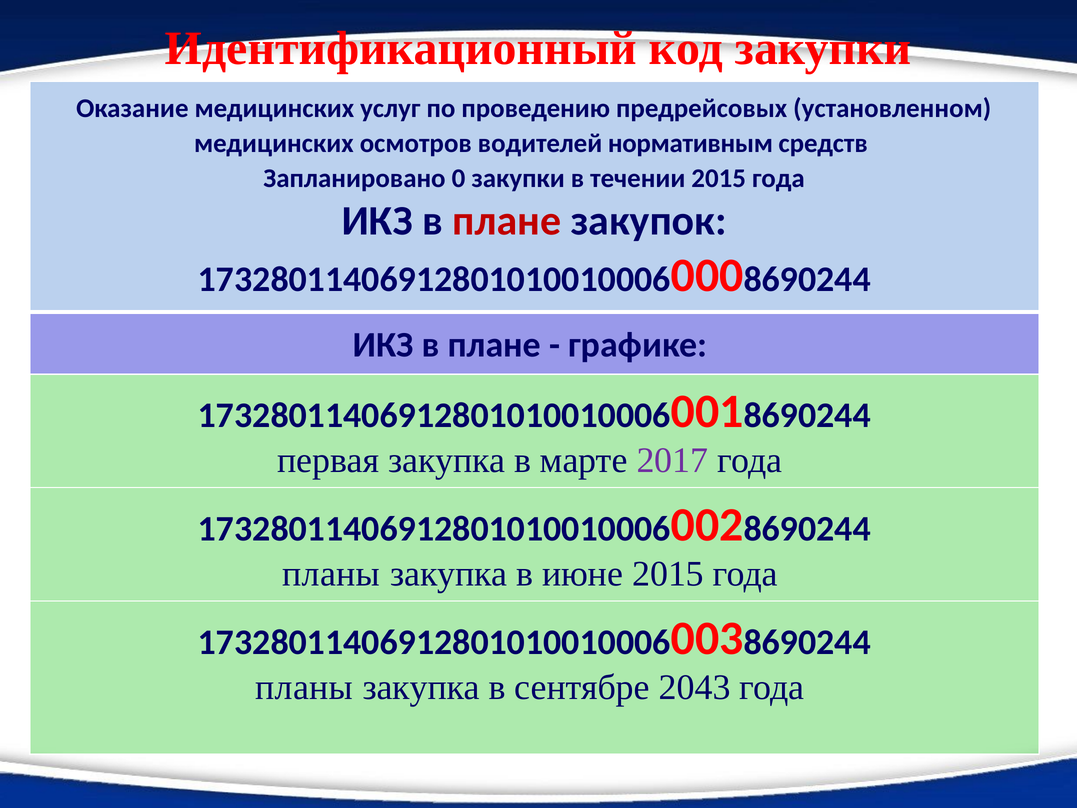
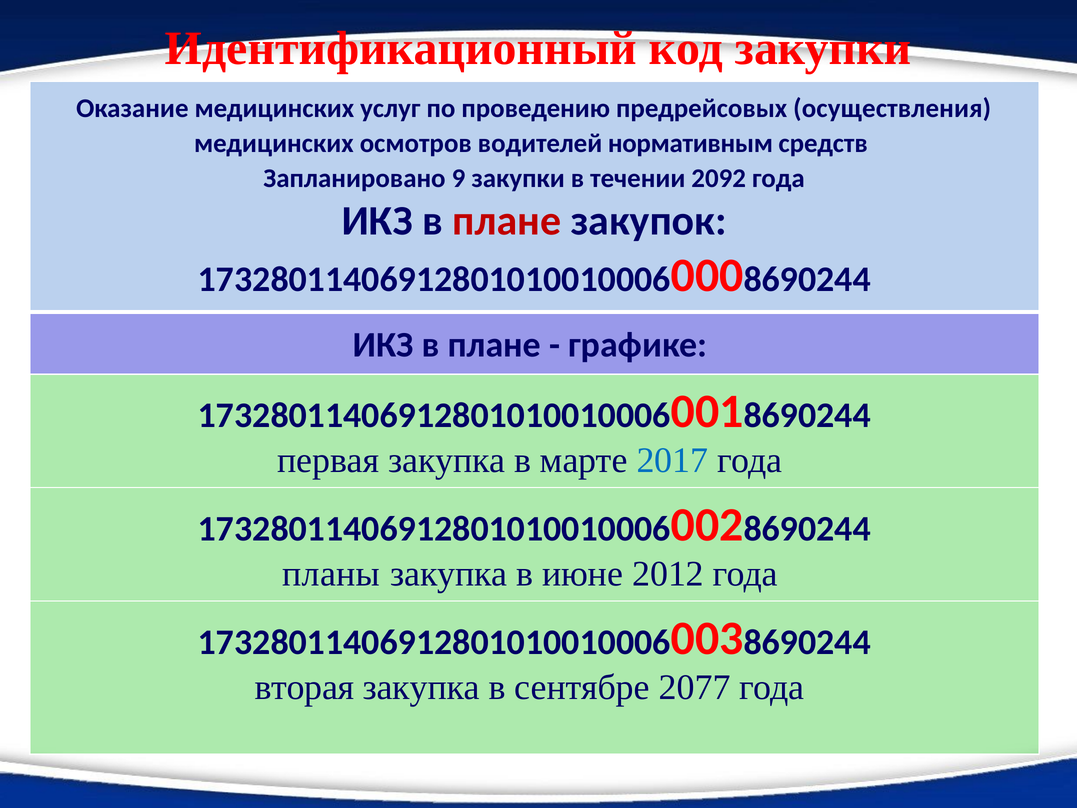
установленном: установленном -> осуществления
0: 0 -> 9
течении 2015: 2015 -> 2092
2017 colour: purple -> blue
июне 2015: 2015 -> 2012
планы at (304, 687): планы -> вторая
2043: 2043 -> 2077
